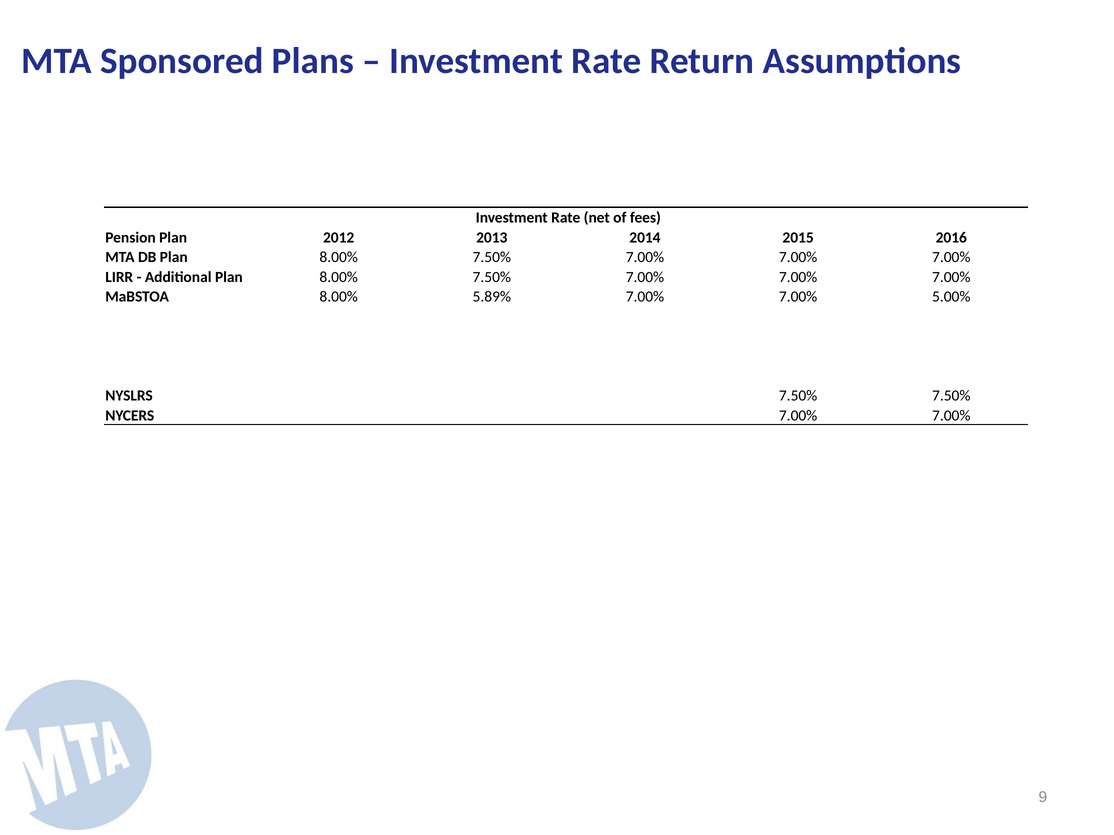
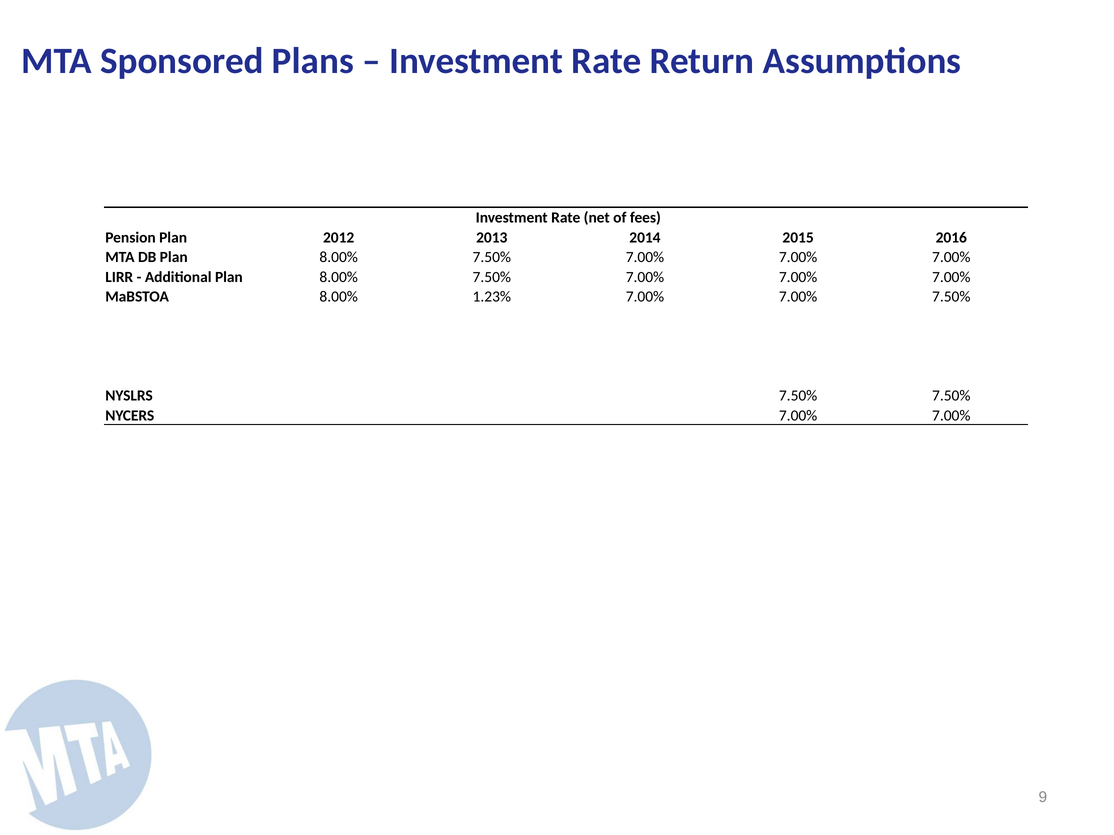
5.89%: 5.89% -> 1.23%
7.00% 5.00%: 5.00% -> 7.50%
